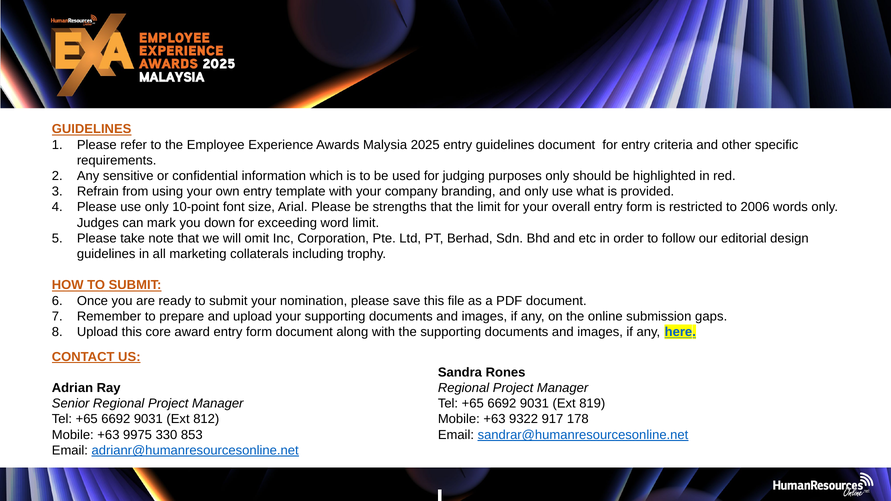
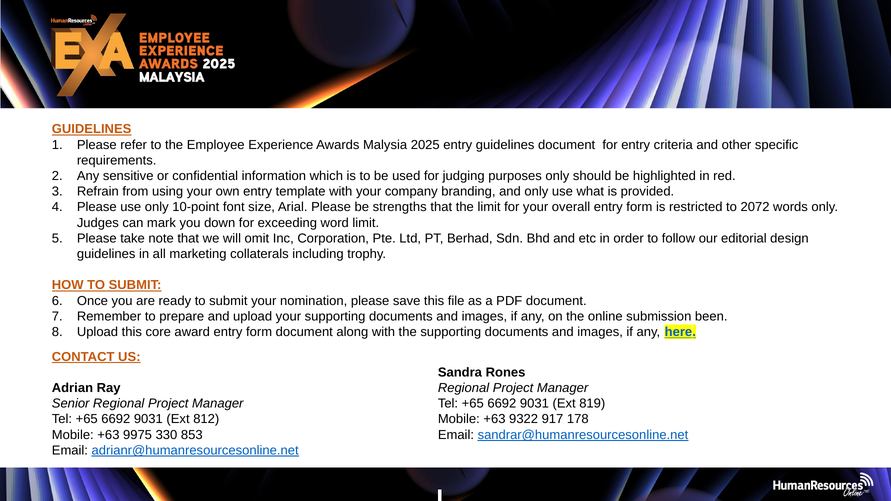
2006: 2006 -> 2072
gaps: gaps -> been
